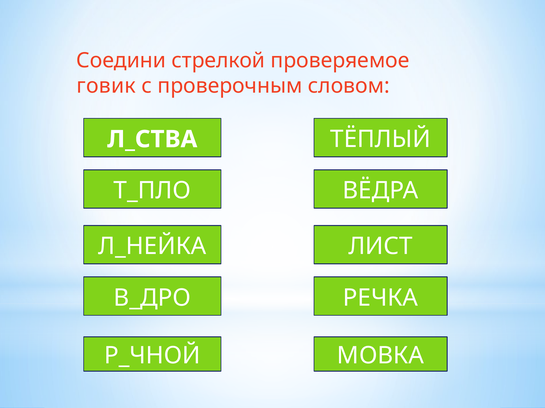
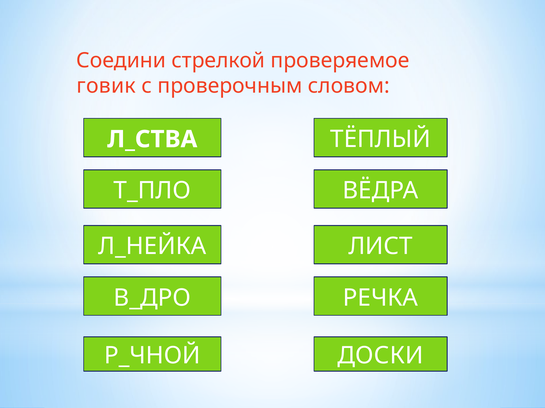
МОВКА: МОВКА -> ДОСКИ
